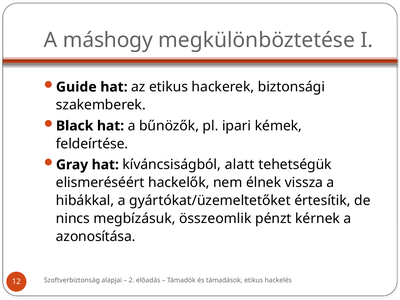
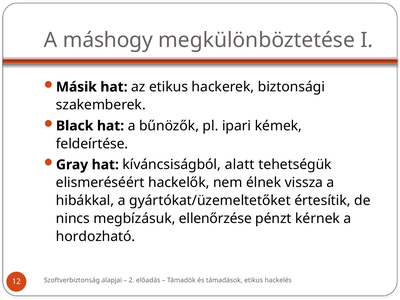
Guide: Guide -> Másik
összeomlik: összeomlik -> ellenőrzése
azonosítása: azonosítása -> hordozható
